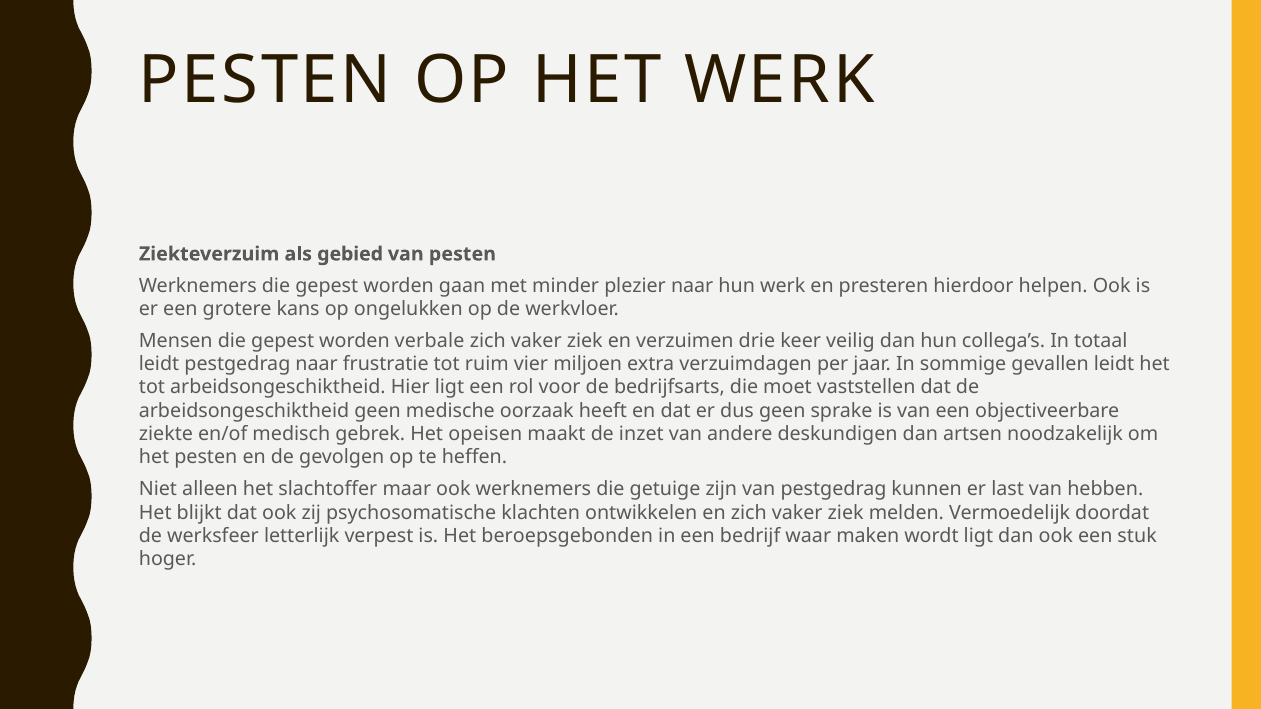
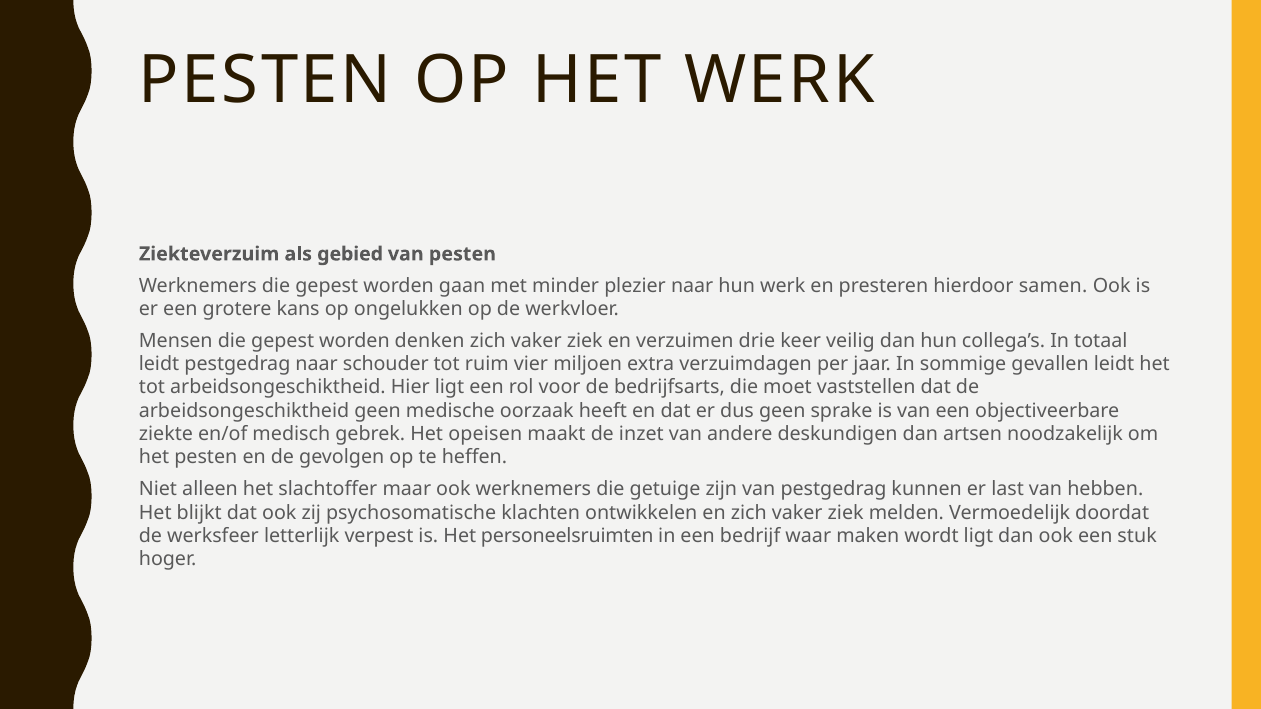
helpen: helpen -> samen
verbale: verbale -> denken
frustratie: frustratie -> schouder
beroepsgebonden: beroepsgebonden -> personeelsruimten
